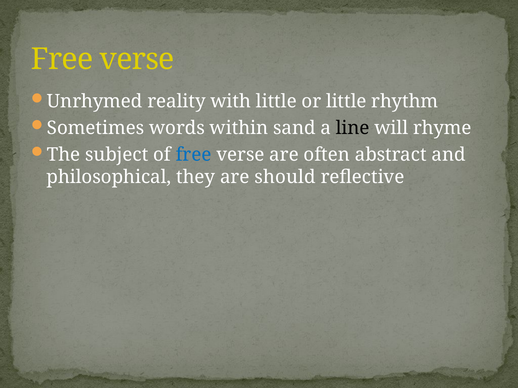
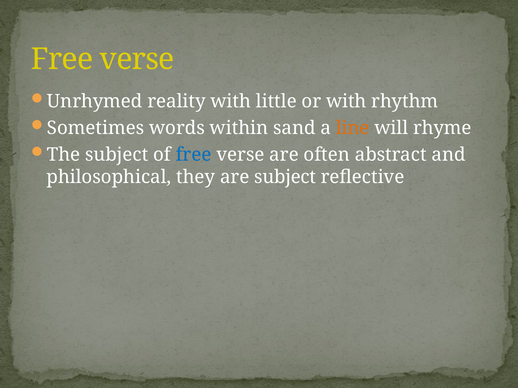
or little: little -> with
line colour: black -> orange
are should: should -> subject
